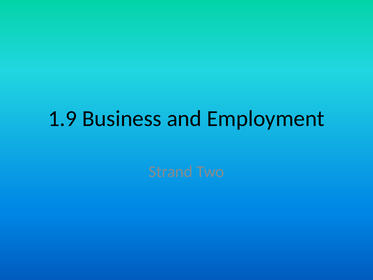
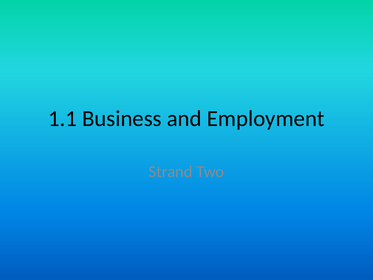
1.9: 1.9 -> 1.1
